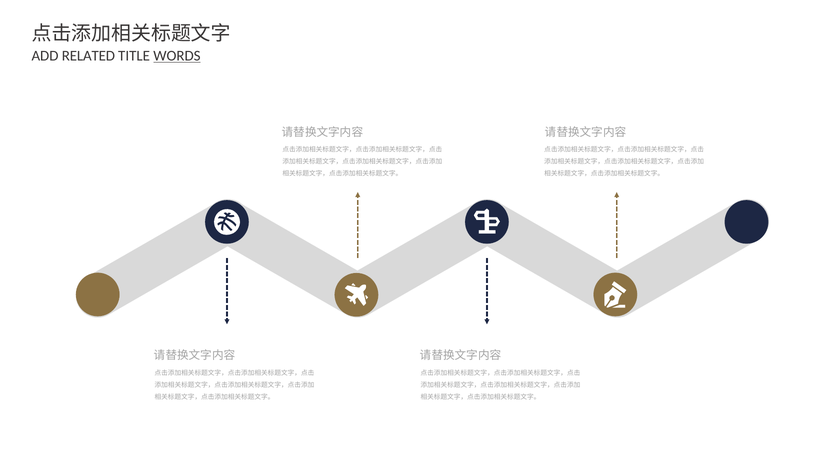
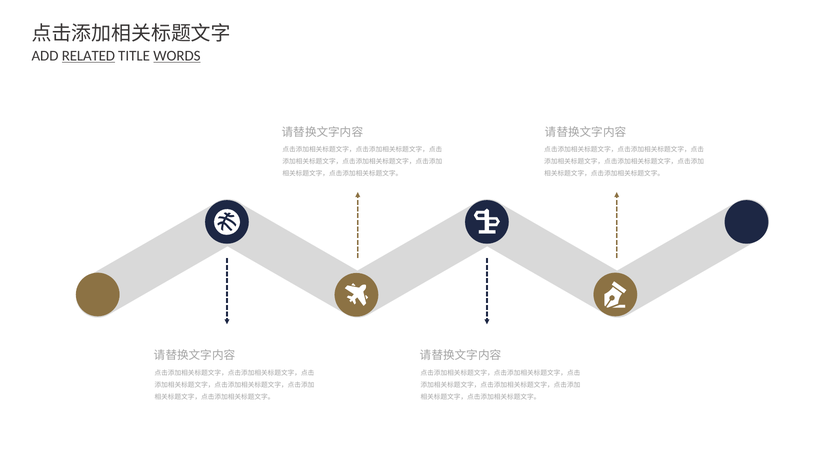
RELATED underline: none -> present
